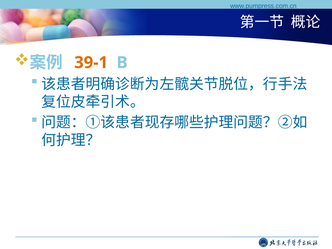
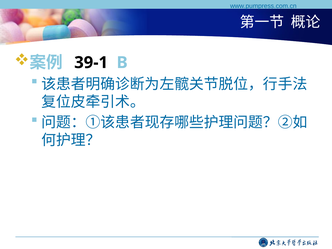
39-1 colour: orange -> black
